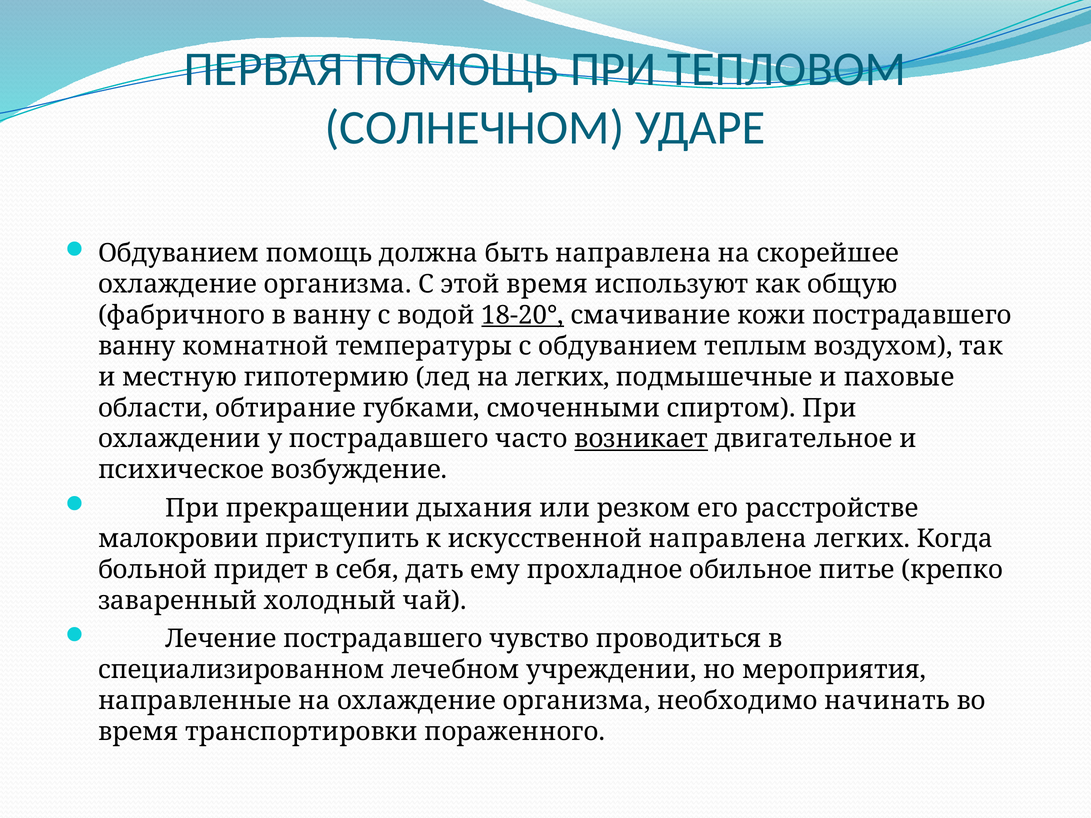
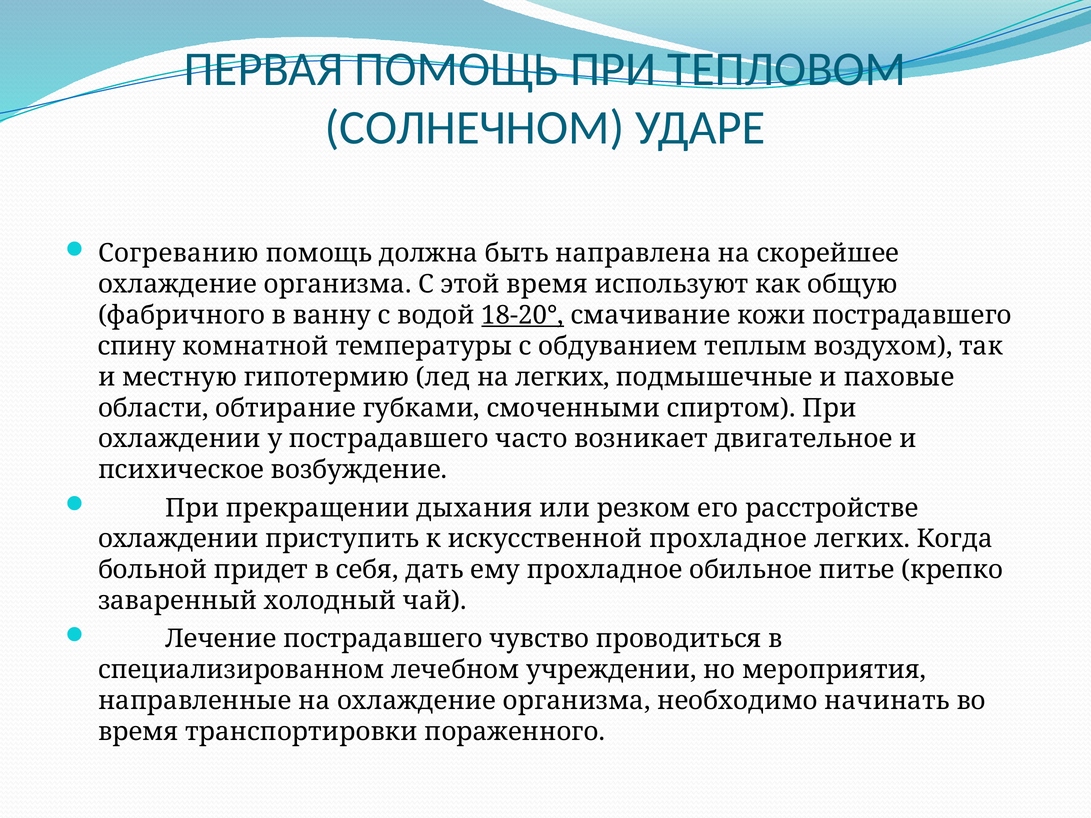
Обдуванием at (179, 254): Обдуванием -> Согреванию
ванну at (137, 346): ванну -> спину
возникает underline: present -> none
малокровии at (178, 539): малокровии -> охлаждении
искусственной направлена: направлена -> прохладное
